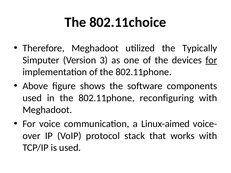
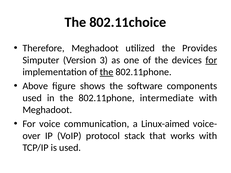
Typically: Typically -> Provides
the at (107, 72) underline: none -> present
reconfiguring: reconfiguring -> intermediate
